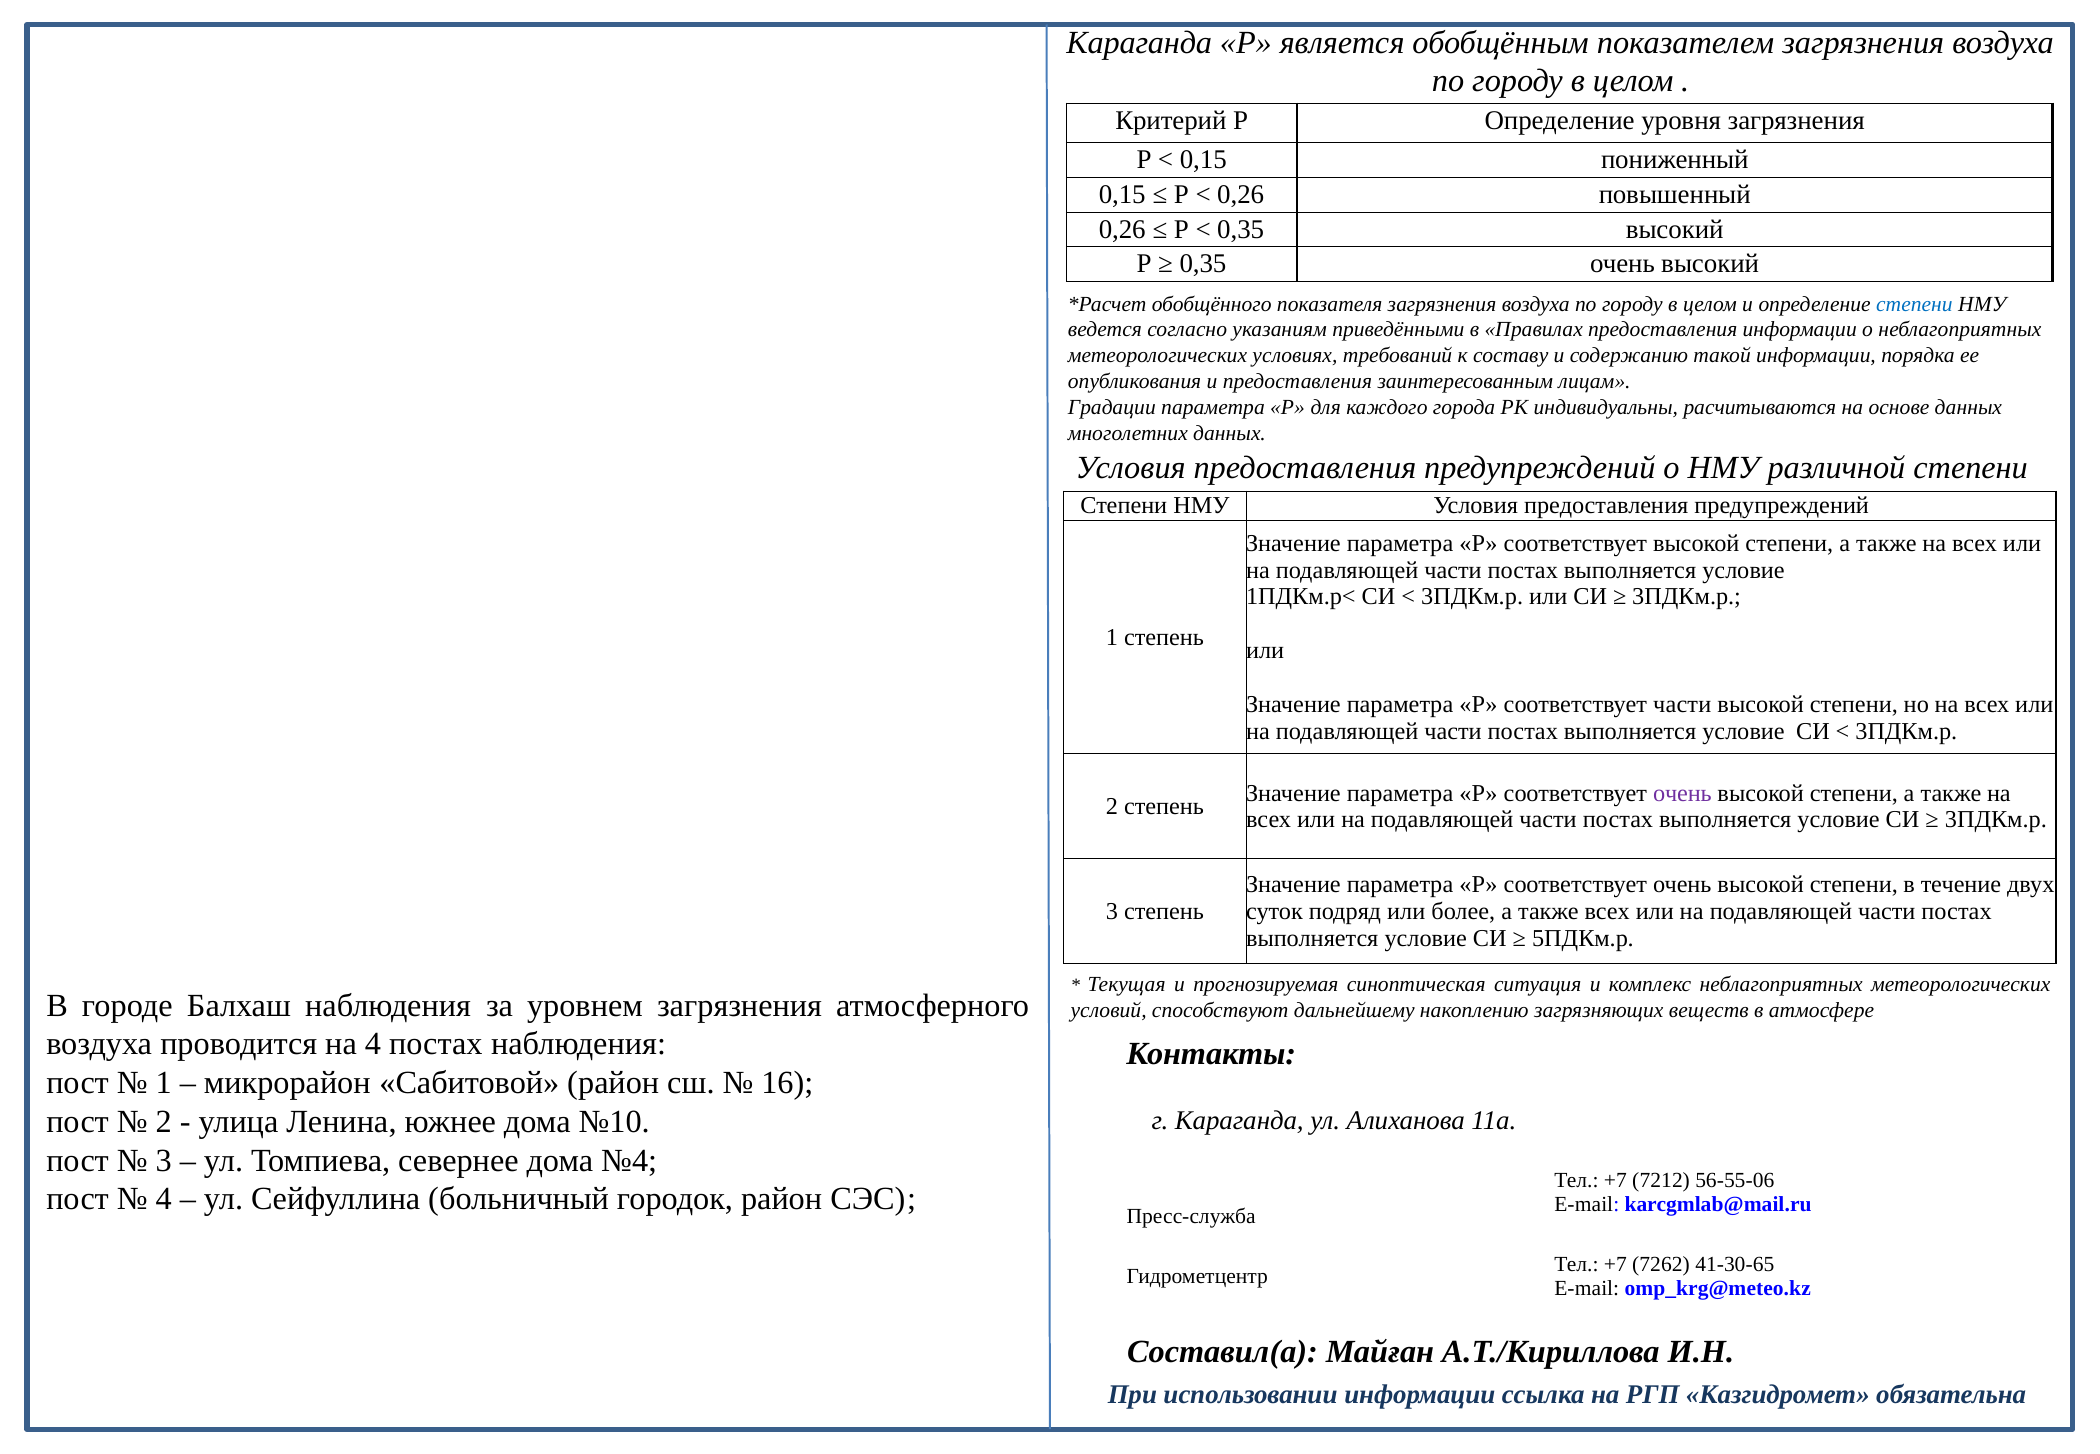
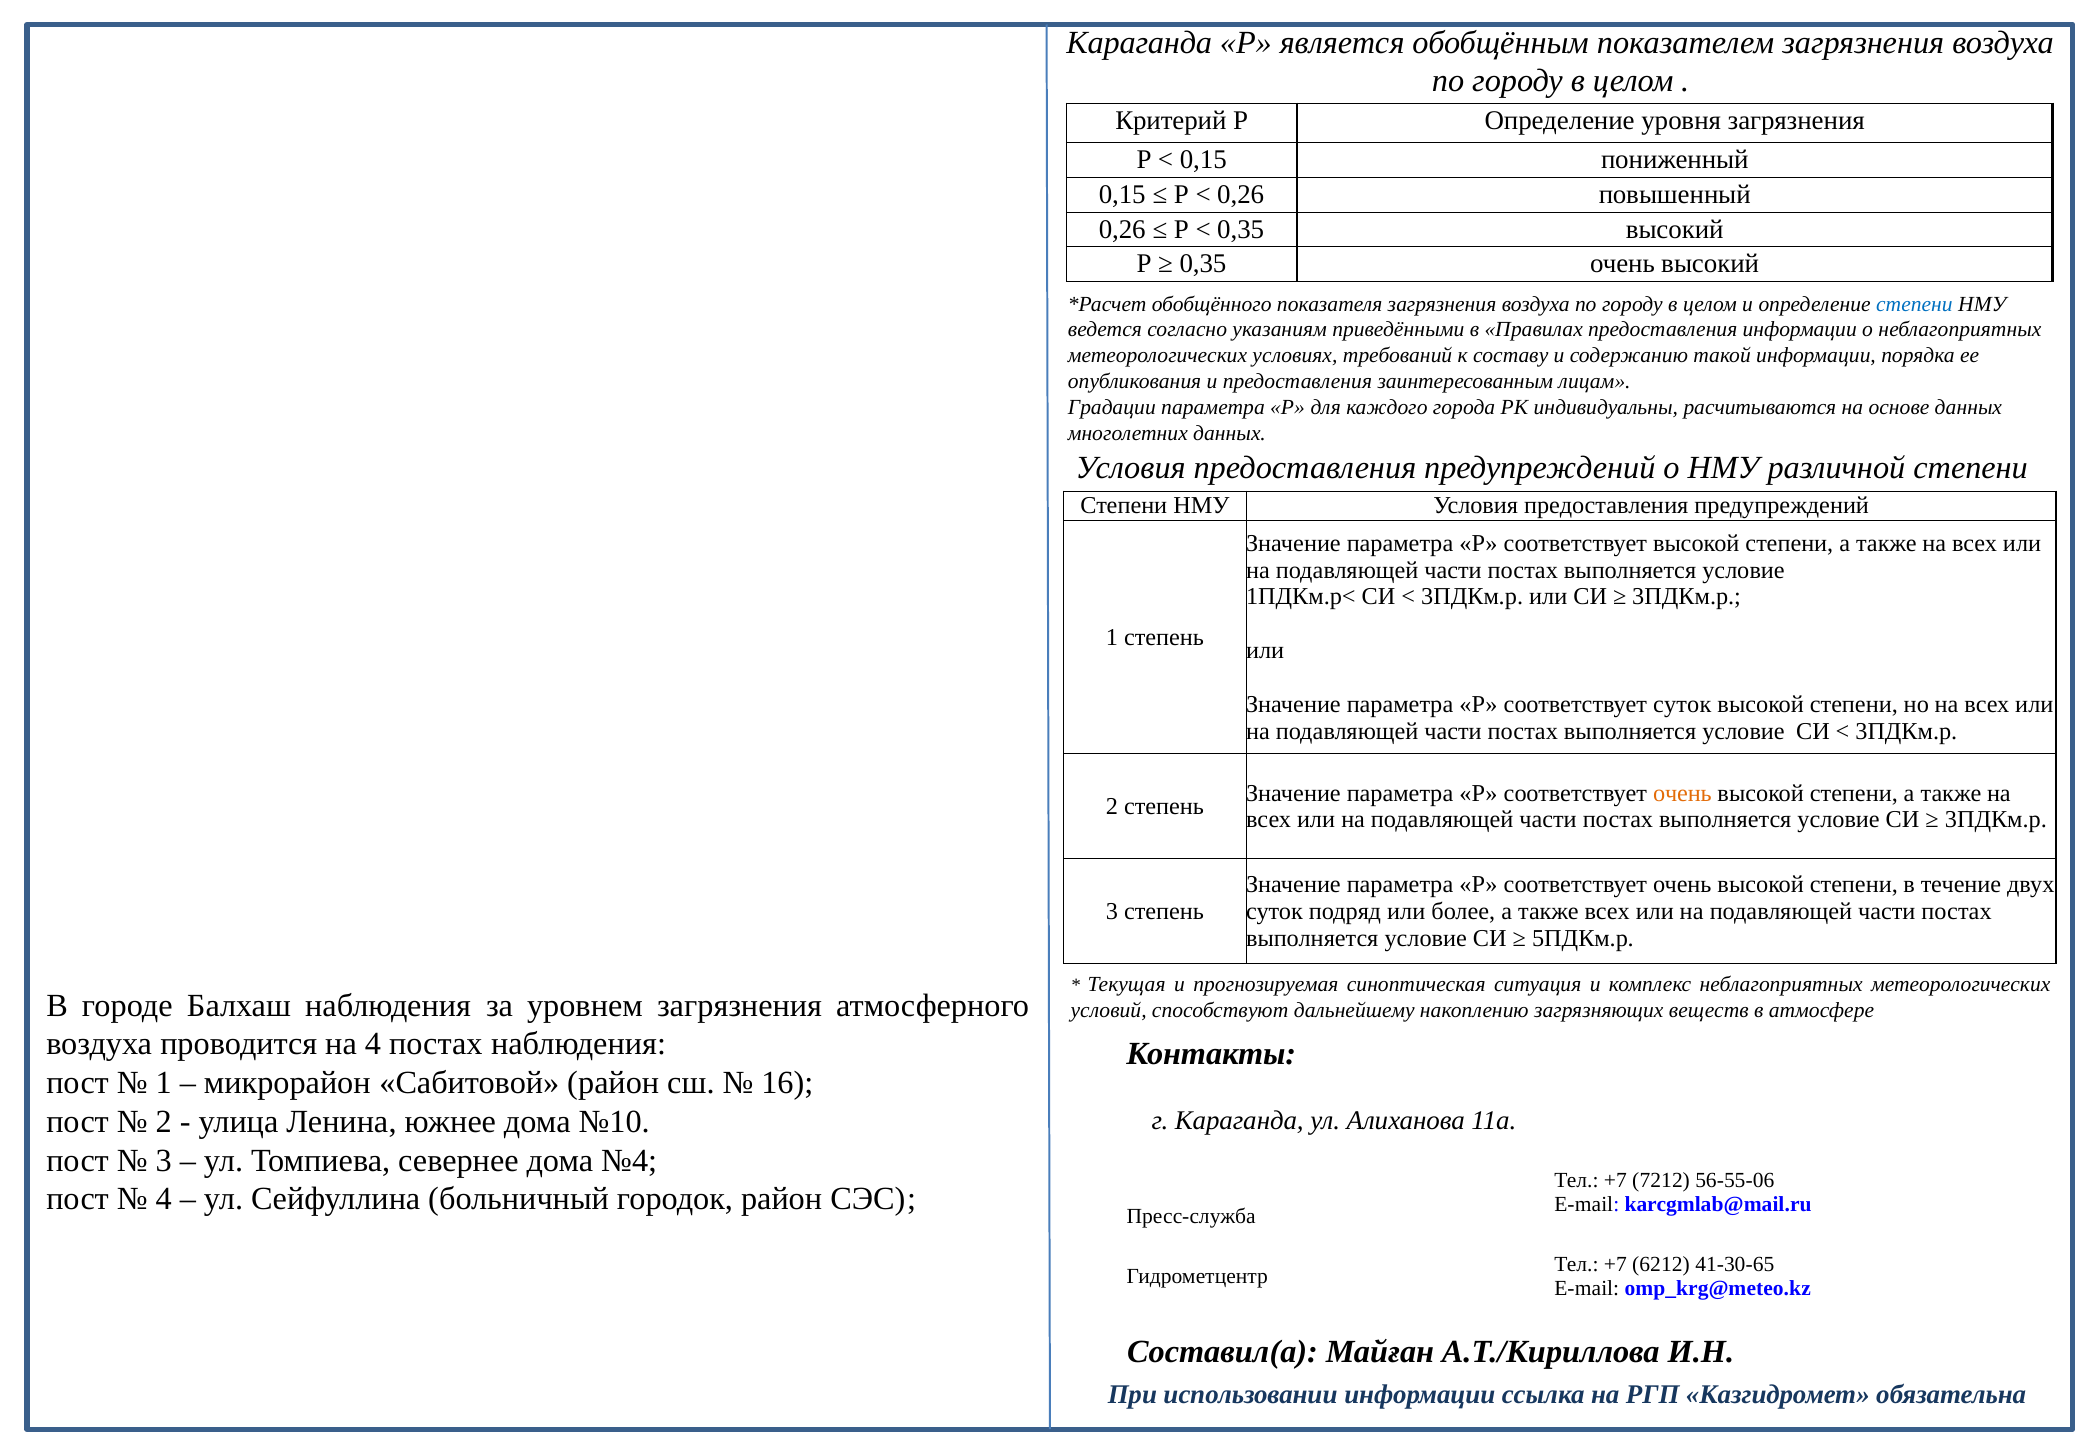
соответствует части: части -> суток
очень at (1682, 793) colour: purple -> orange
7262: 7262 -> 6212
